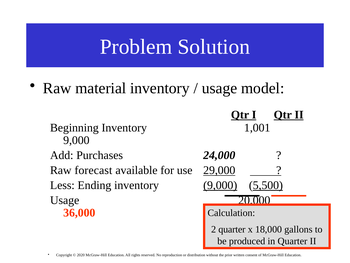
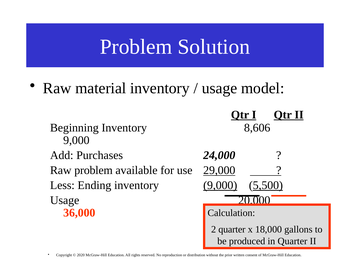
1,001: 1,001 -> 8,606
Raw forecast: forecast -> problem
